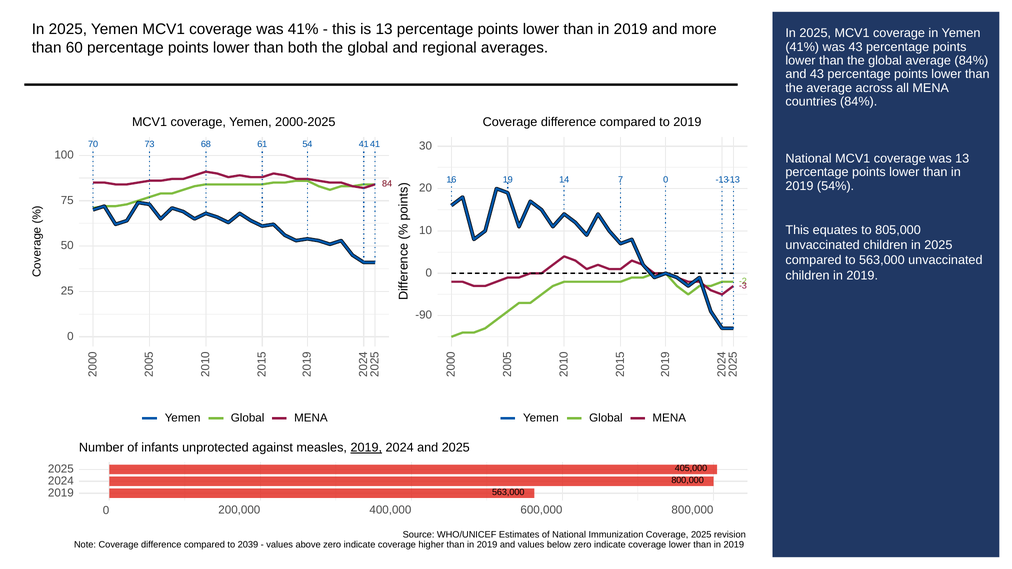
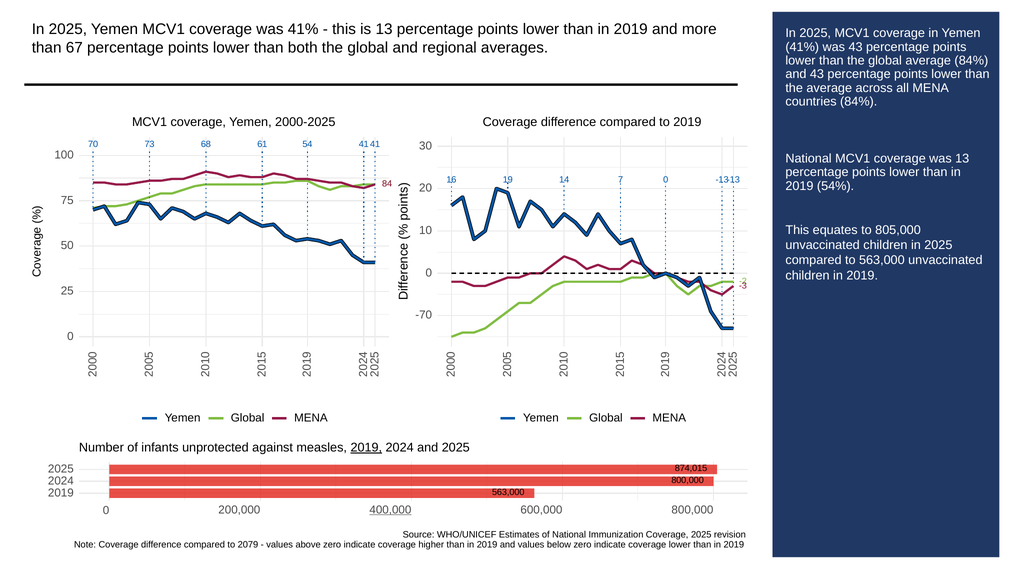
60: 60 -> 67
-90: -90 -> -70
405,000: 405,000 -> 874,015
400,000 underline: none -> present
2039: 2039 -> 2079
